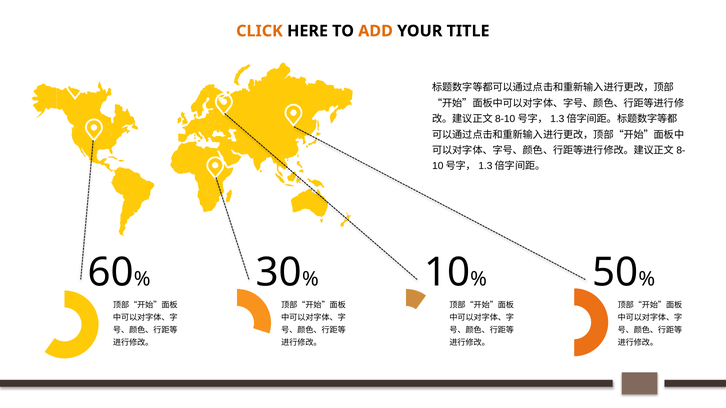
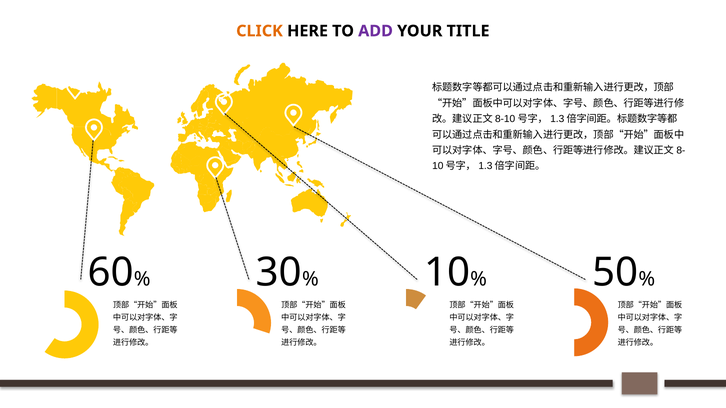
ADD colour: orange -> purple
